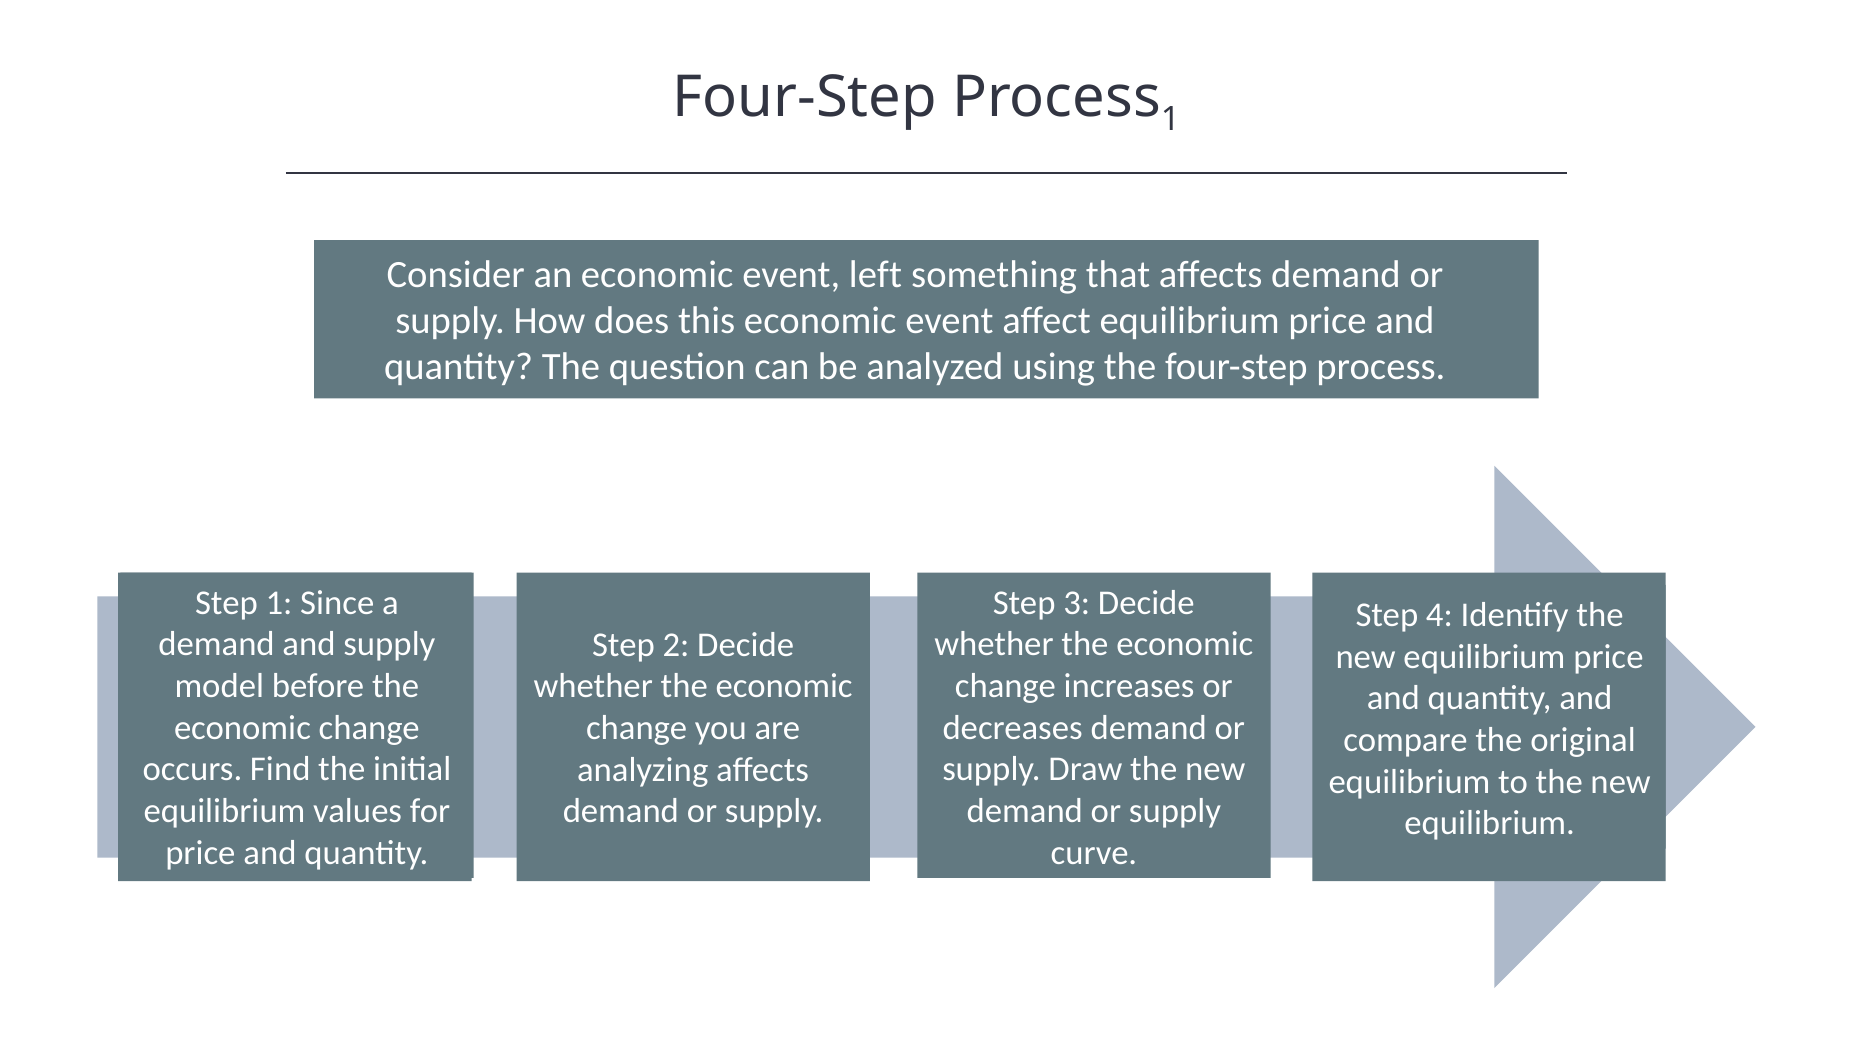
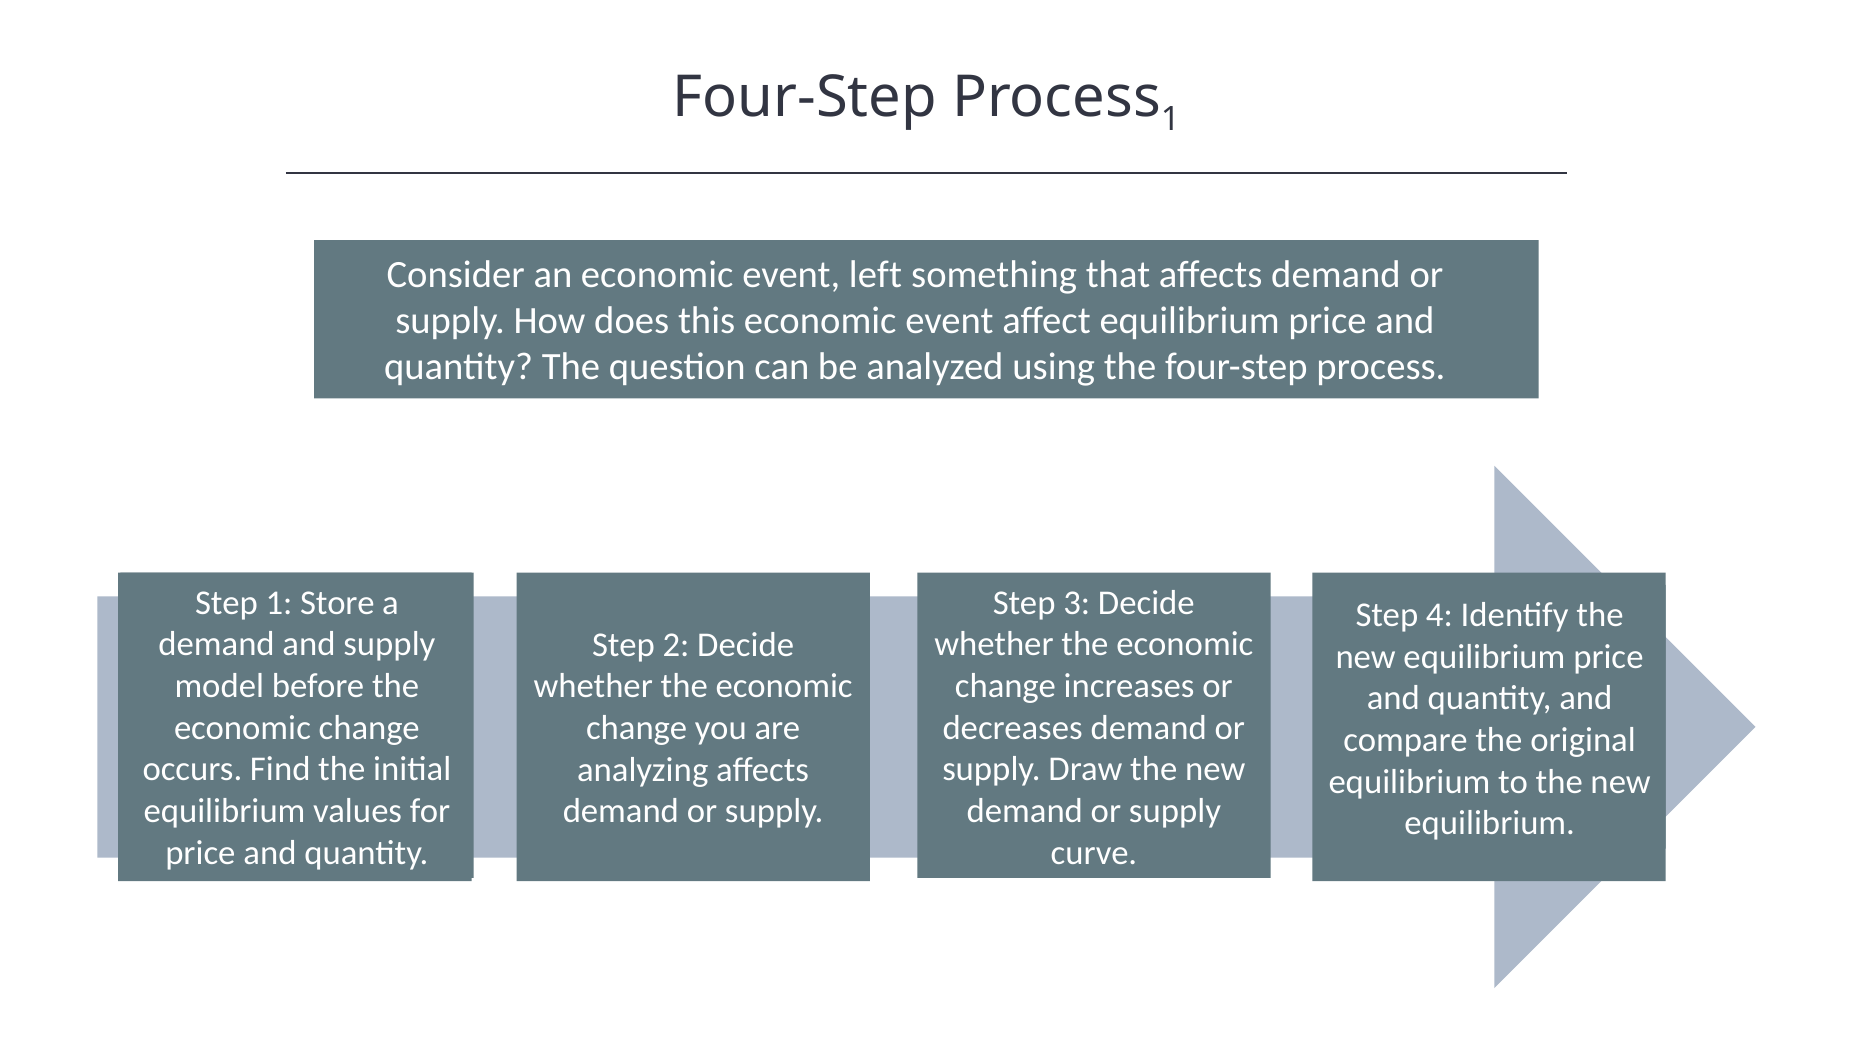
Since: Since -> Store
